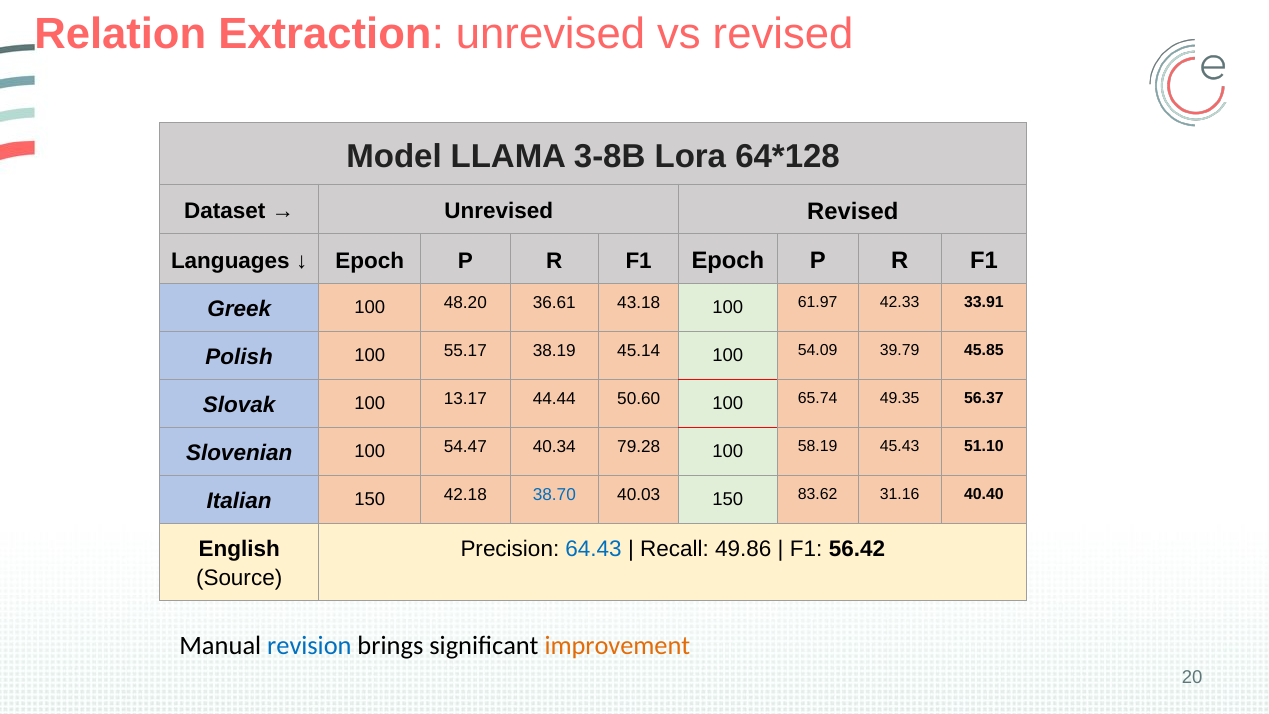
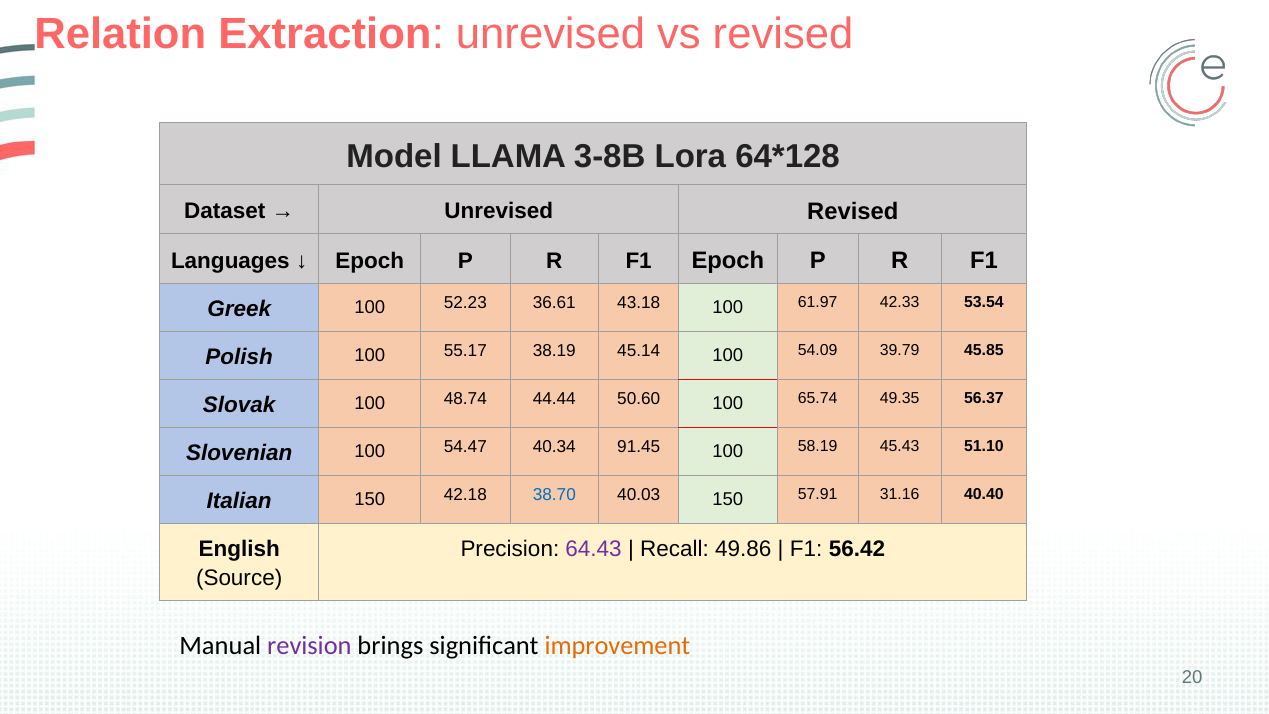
48.20: 48.20 -> 52.23
33.91: 33.91 -> 53.54
13.17: 13.17 -> 48.74
79.28: 79.28 -> 91.45
83.62: 83.62 -> 57.91
64.43 colour: blue -> purple
revision colour: blue -> purple
